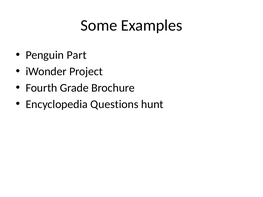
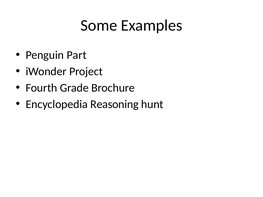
Questions: Questions -> Reasoning
